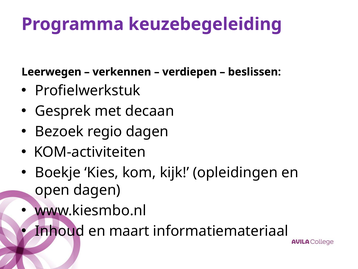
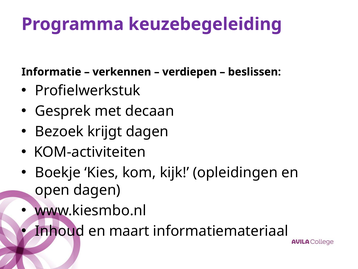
Leerwegen: Leerwegen -> Informatie
regio: regio -> krijgt
